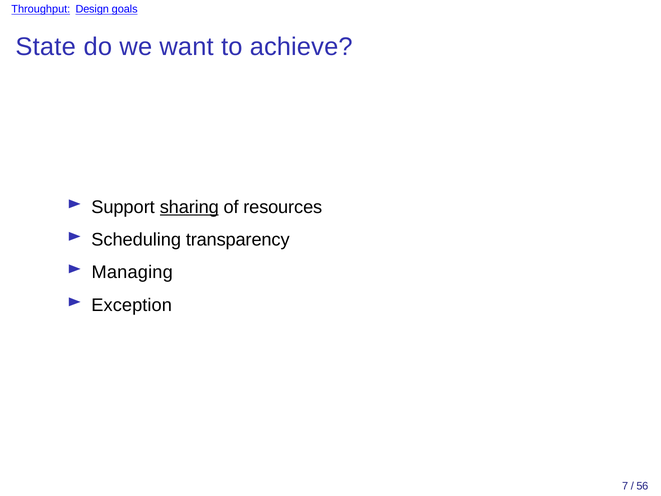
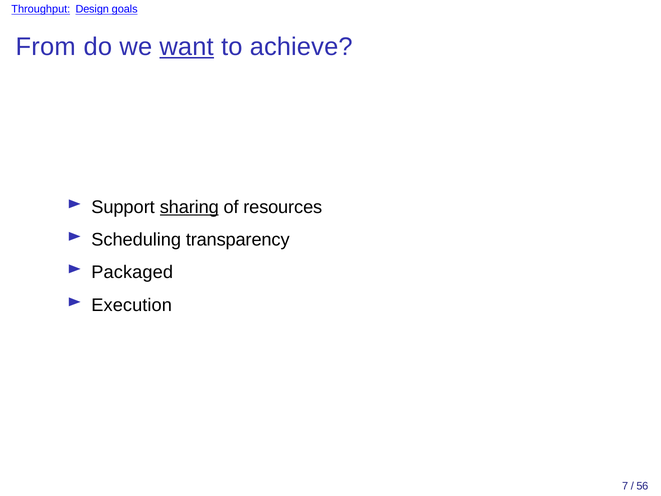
State: State -> From
want underline: none -> present
Managing: Managing -> Packaged
Exception: Exception -> Execution
